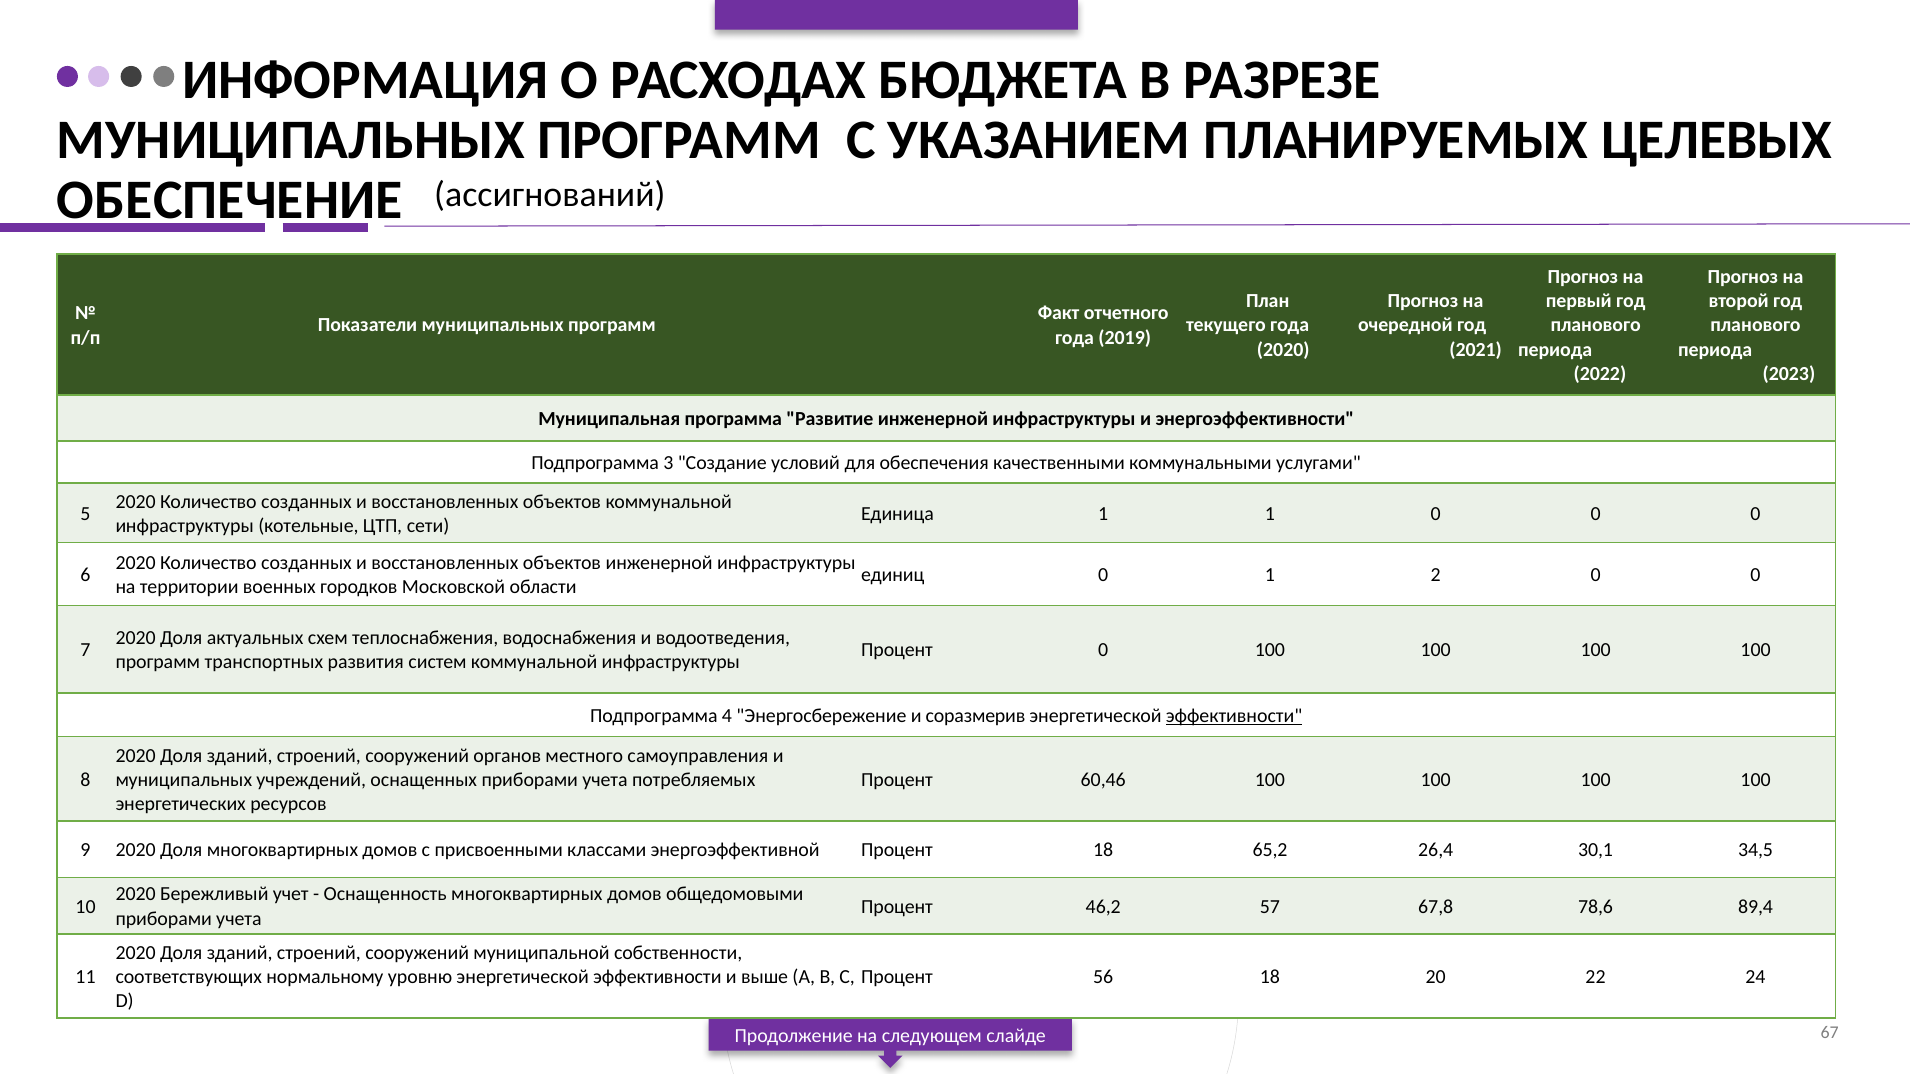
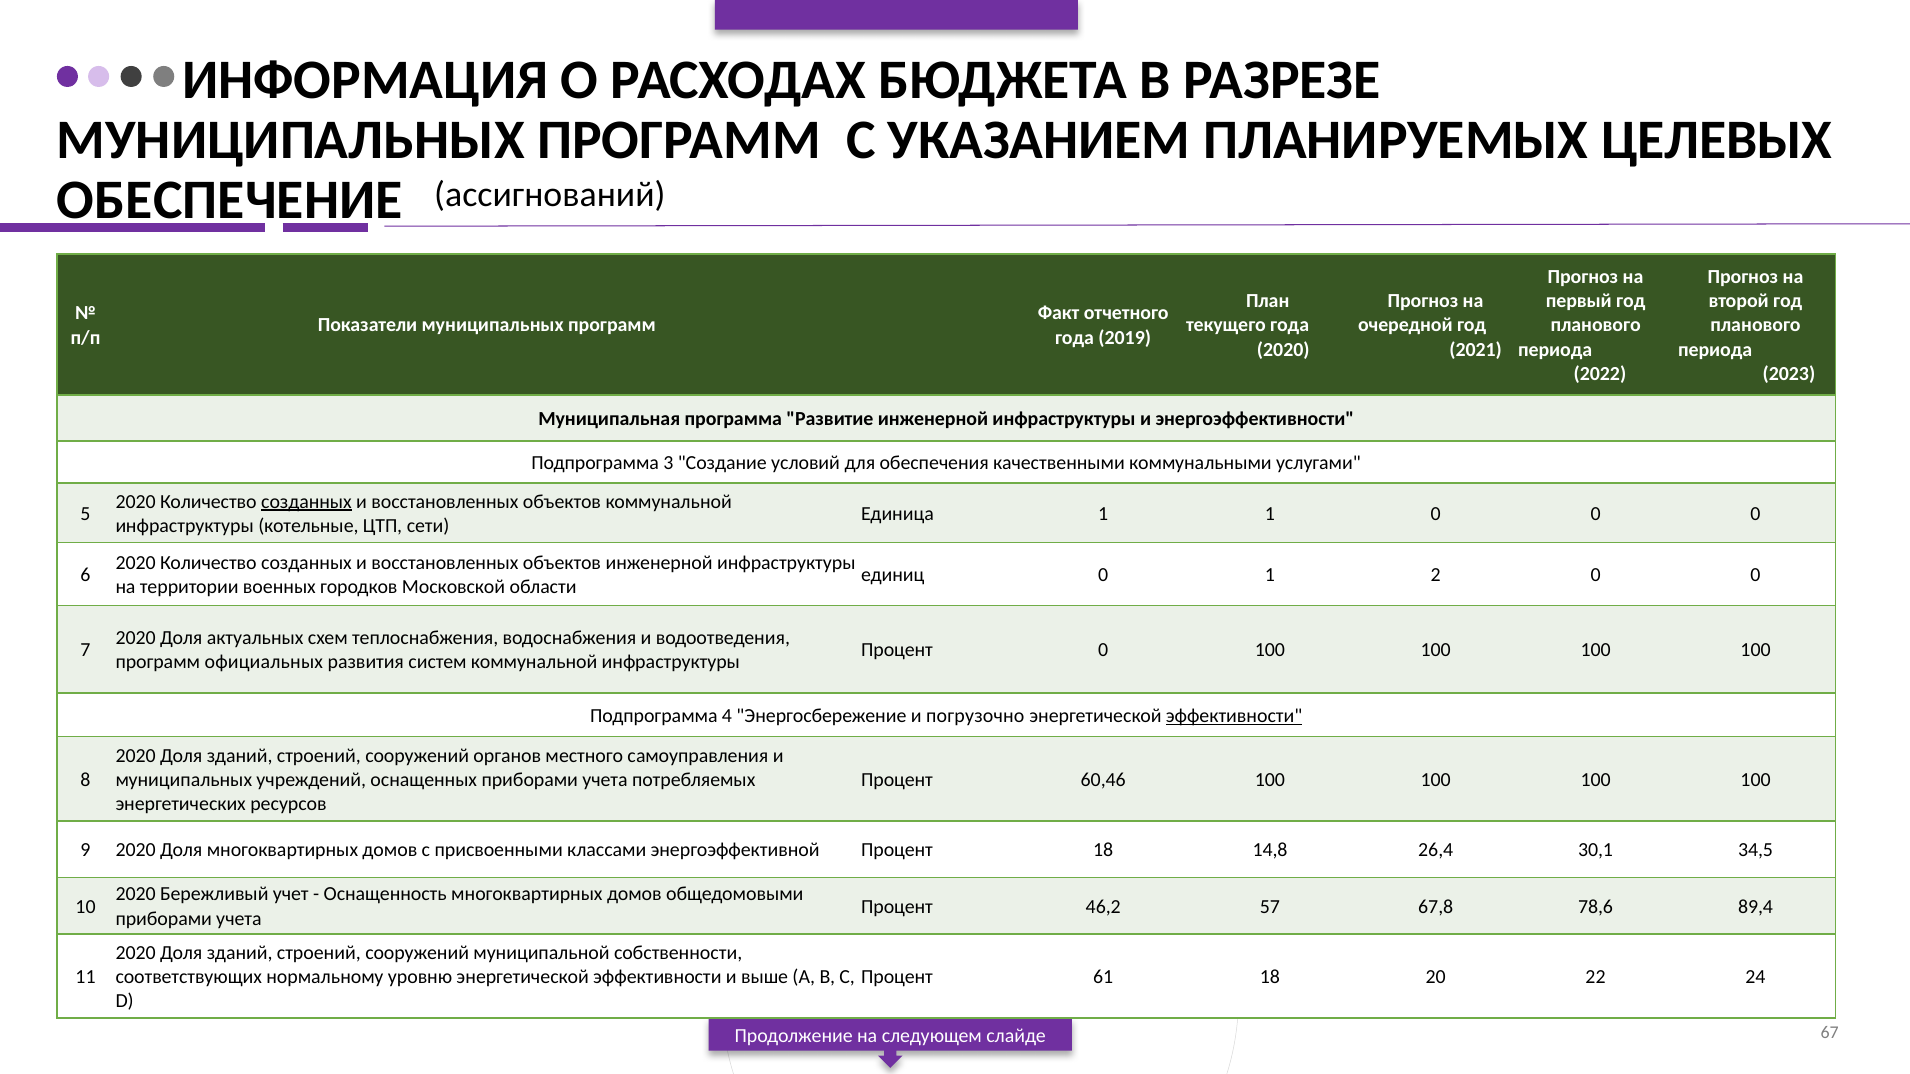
созданных at (307, 502) underline: none -> present
транспортных: транспортных -> официальных
соразмерив: соразмерив -> погрузочно
65,2: 65,2 -> 14,8
56: 56 -> 61
